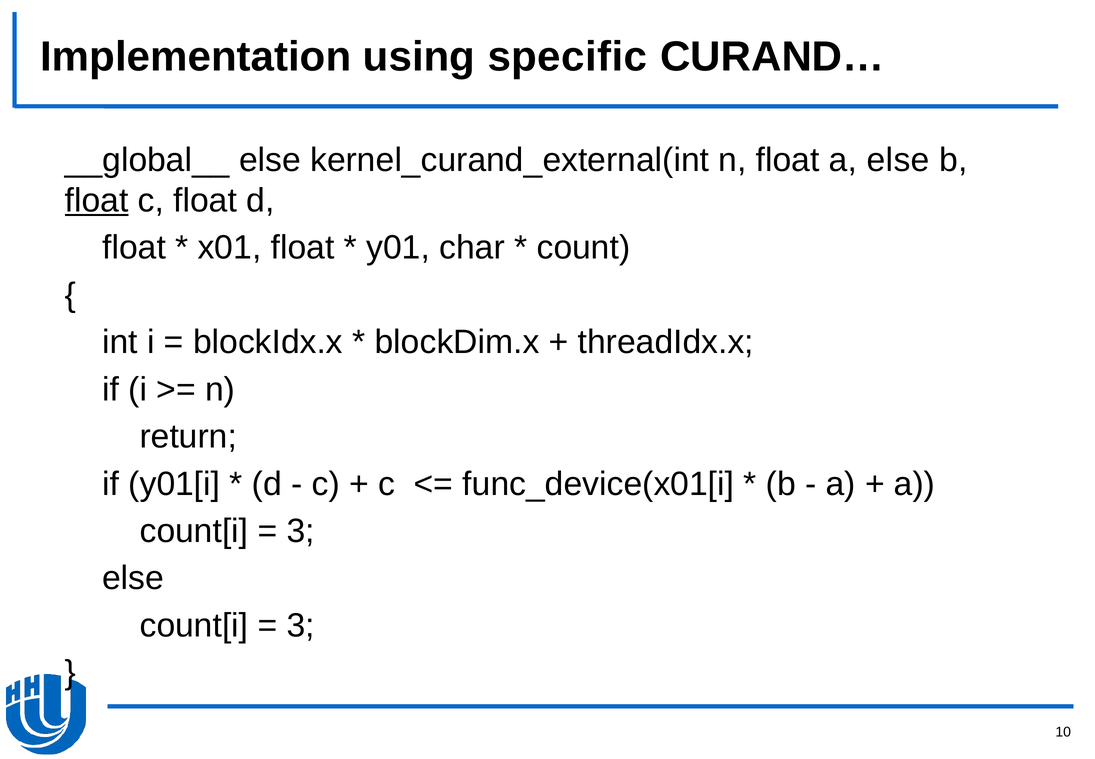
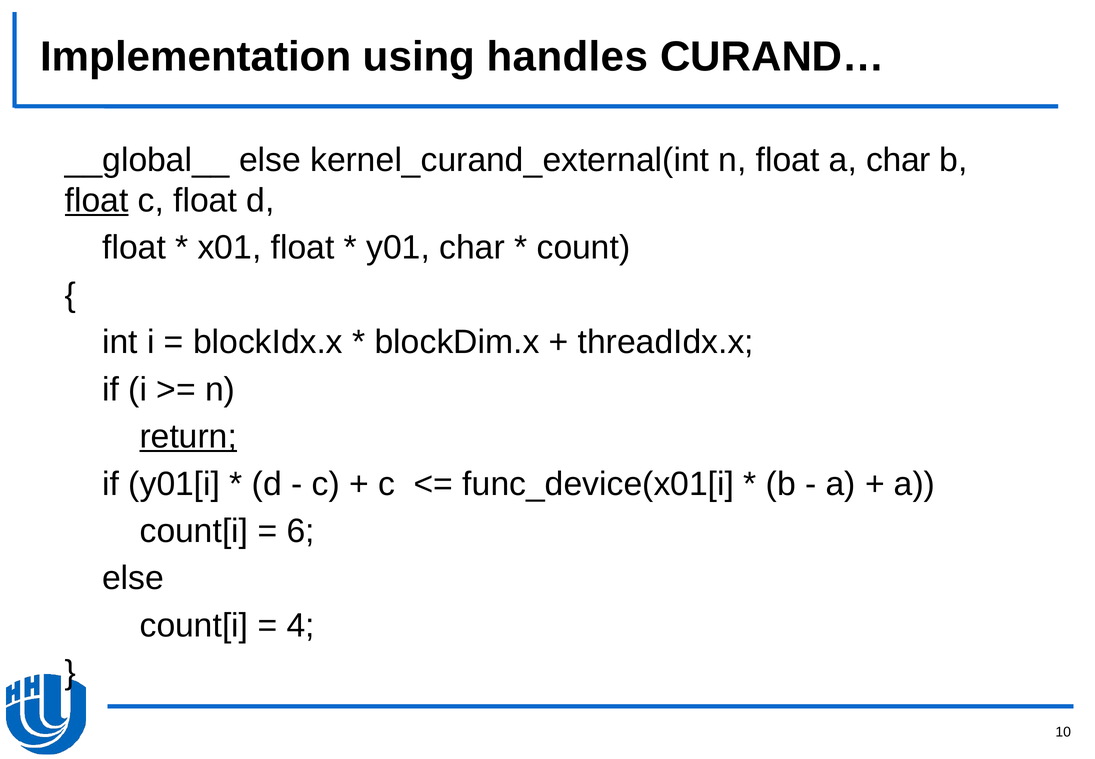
specific: specific -> handles
a else: else -> char
return underline: none -> present
3 at (301, 531): 3 -> 6
3 at (301, 625): 3 -> 4
